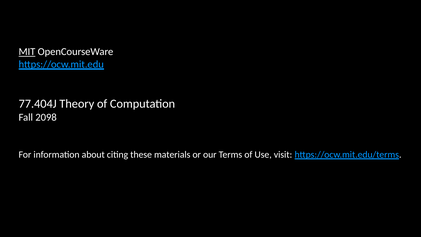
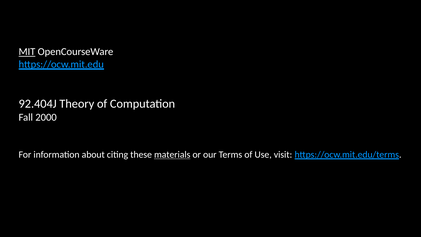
77.404J: 77.404J -> 92.404J
2098: 2098 -> 2000
materials underline: none -> present
